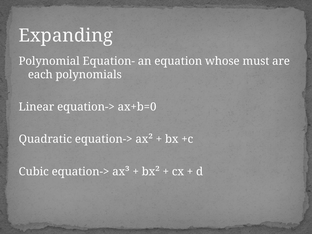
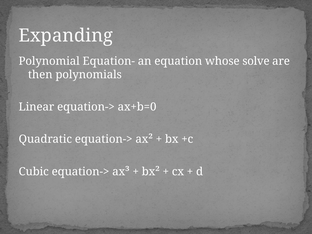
must: must -> solve
each: each -> then
